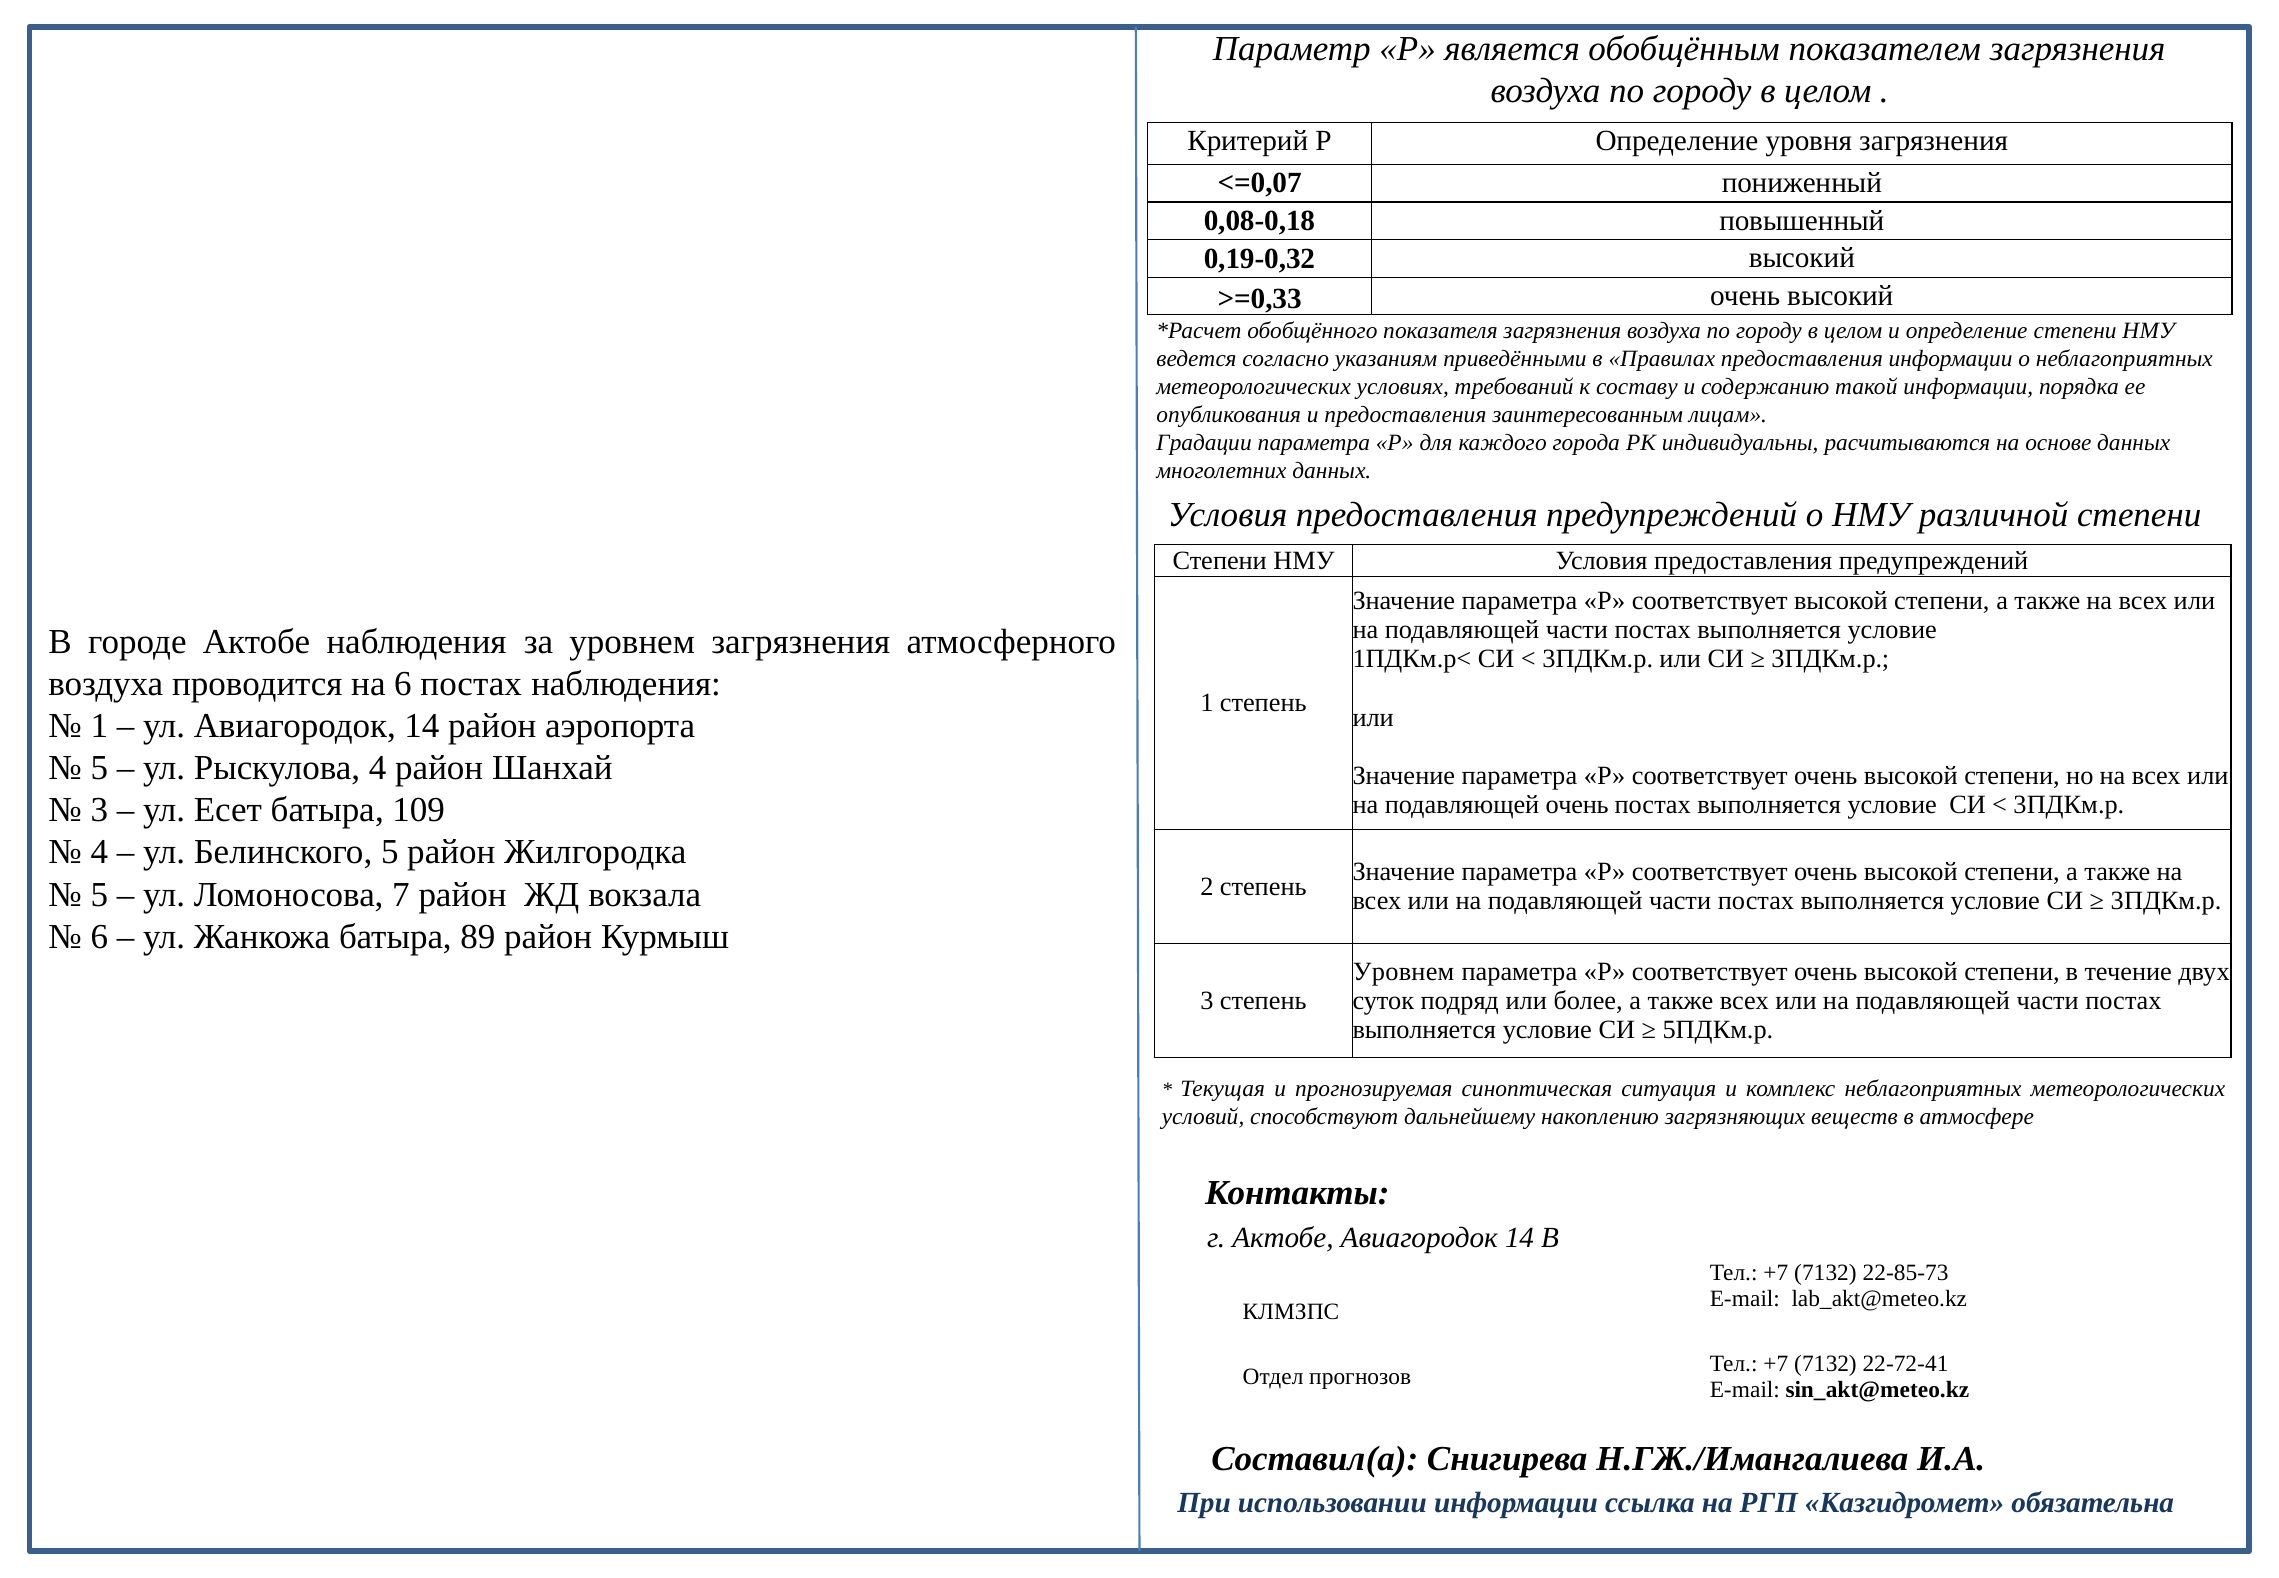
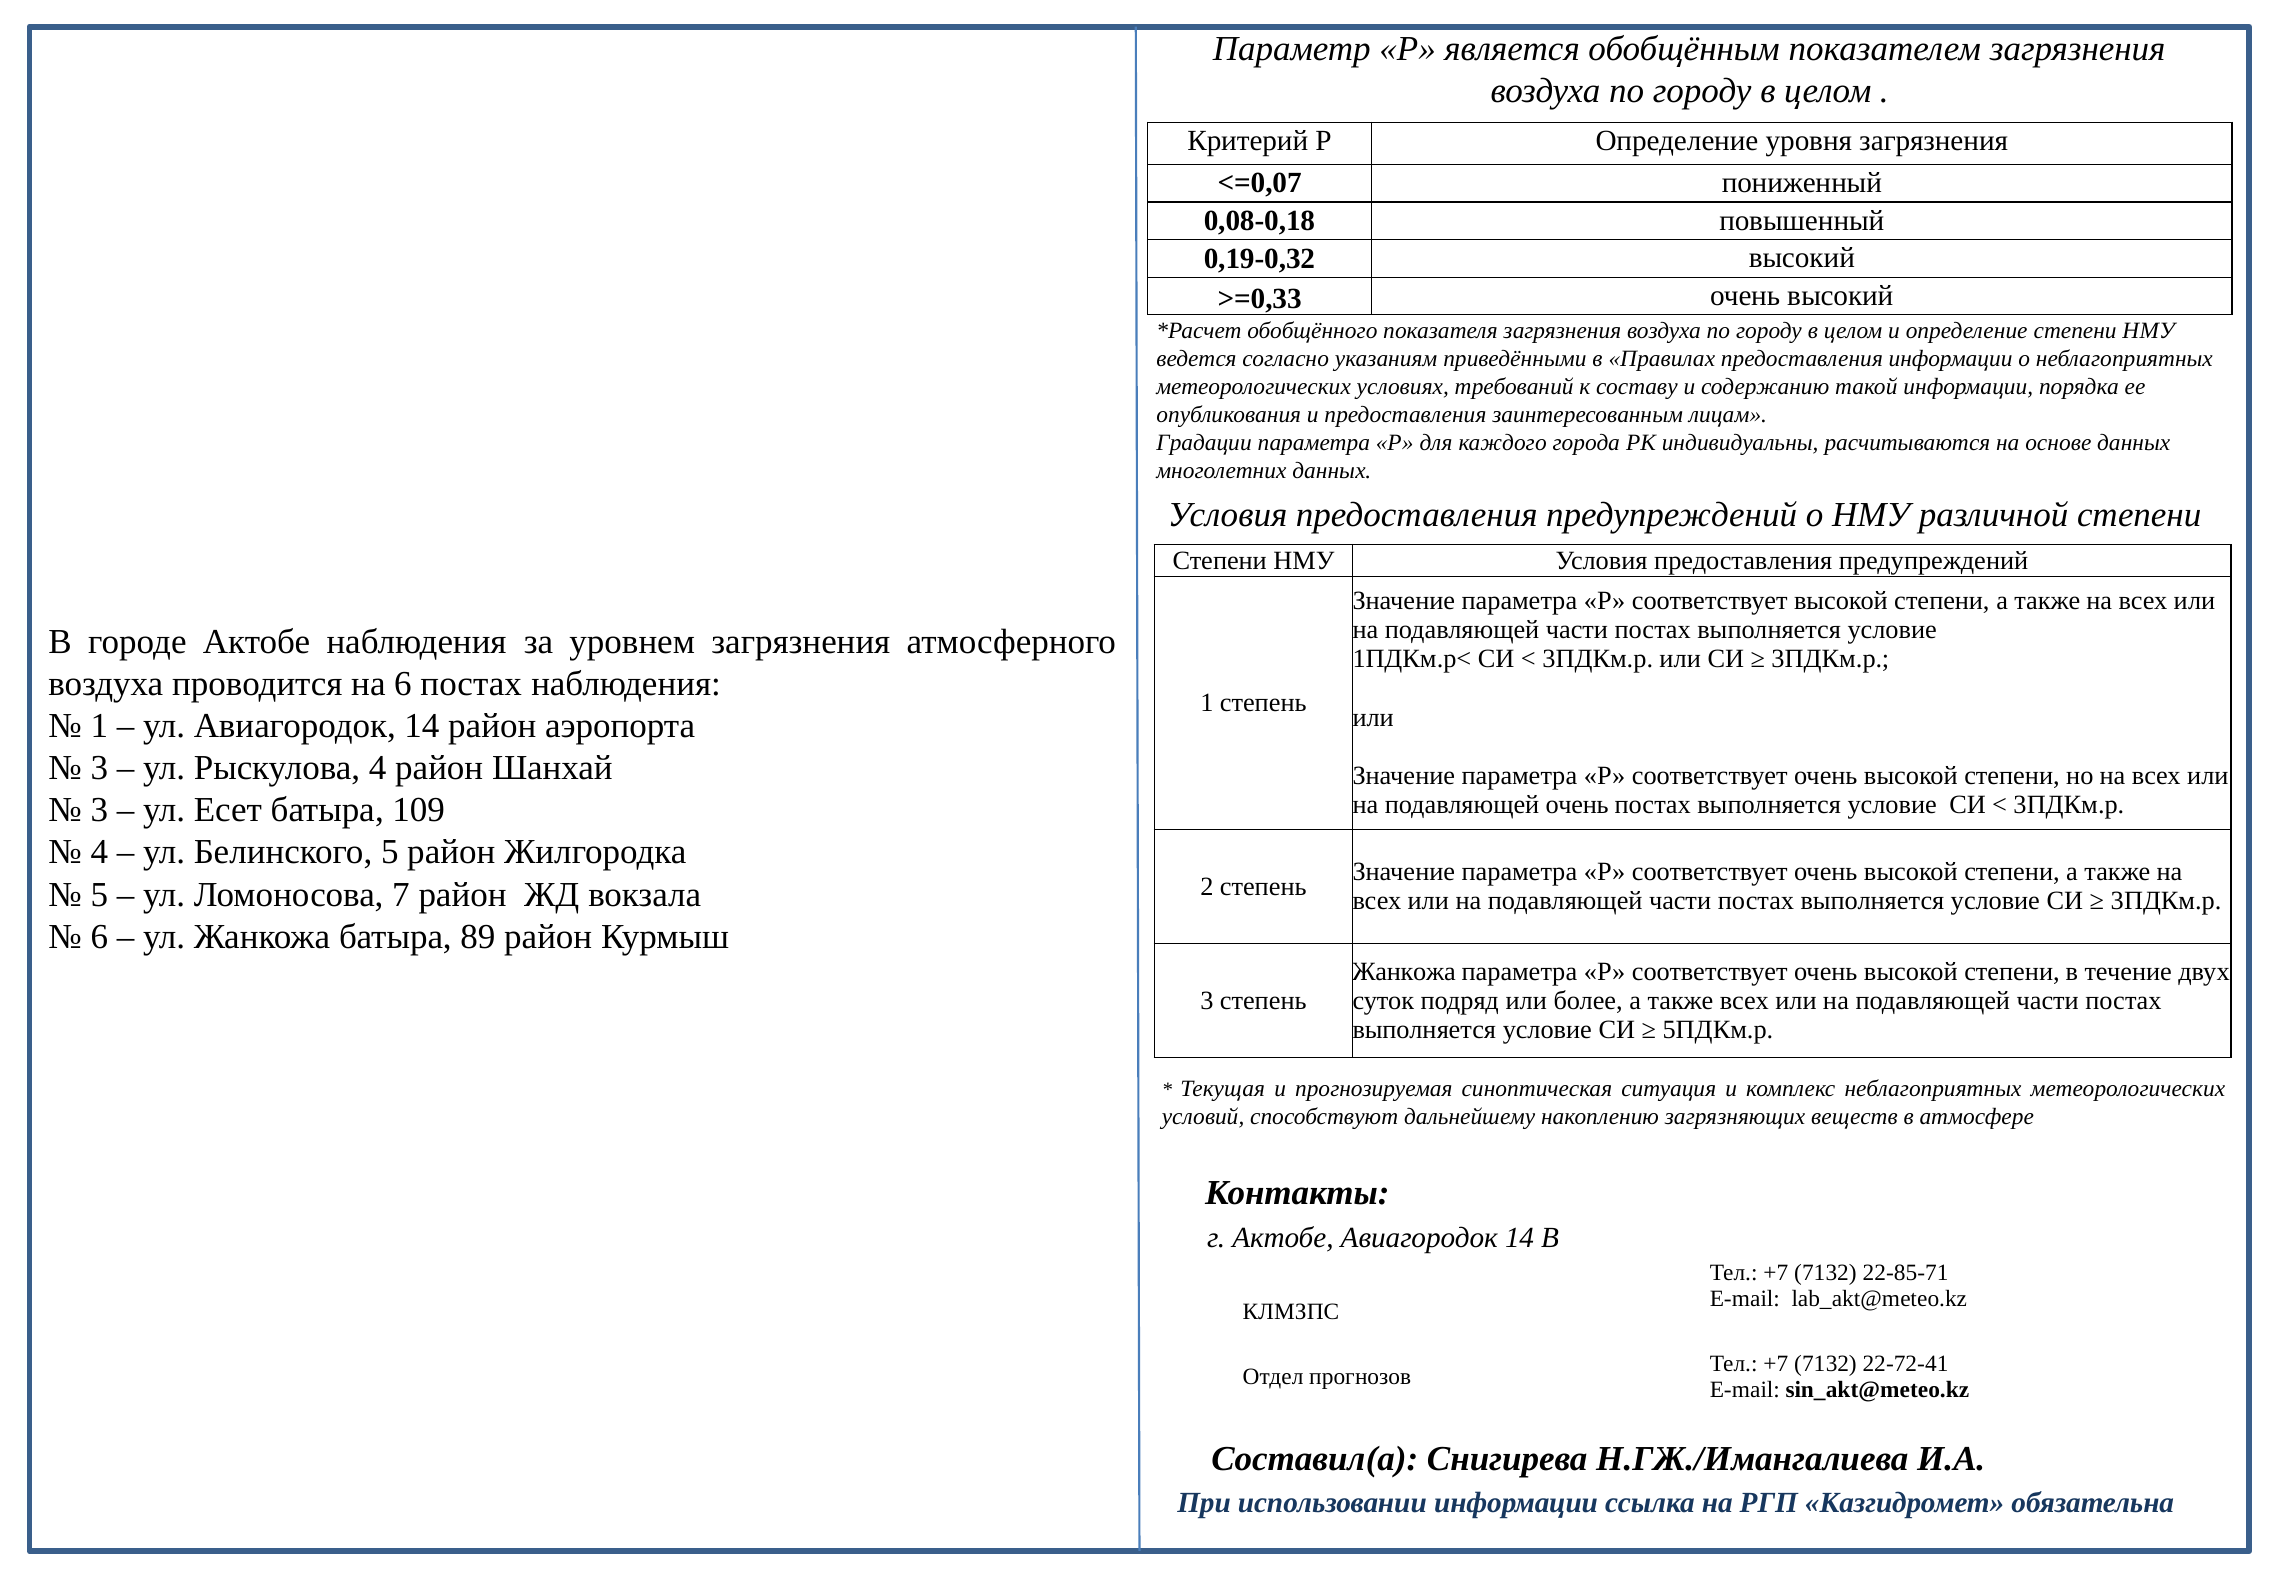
5 at (99, 768): 5 -> 3
Уровнем at (1404, 971): Уровнем -> Жанкожа
22-85-73: 22-85-73 -> 22-85-71
